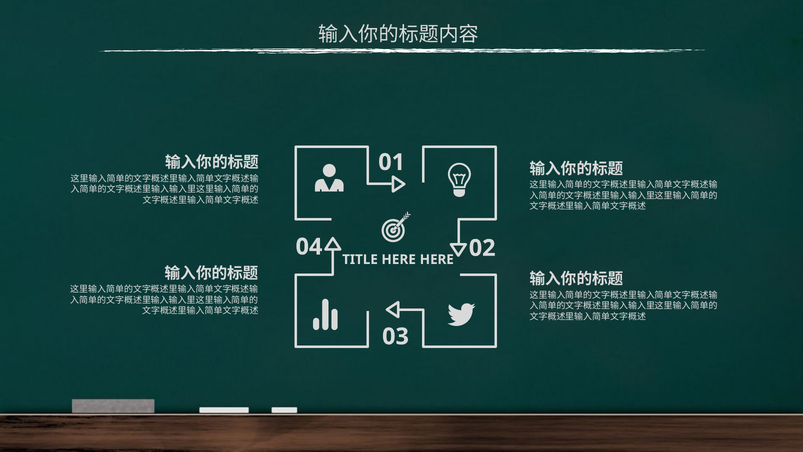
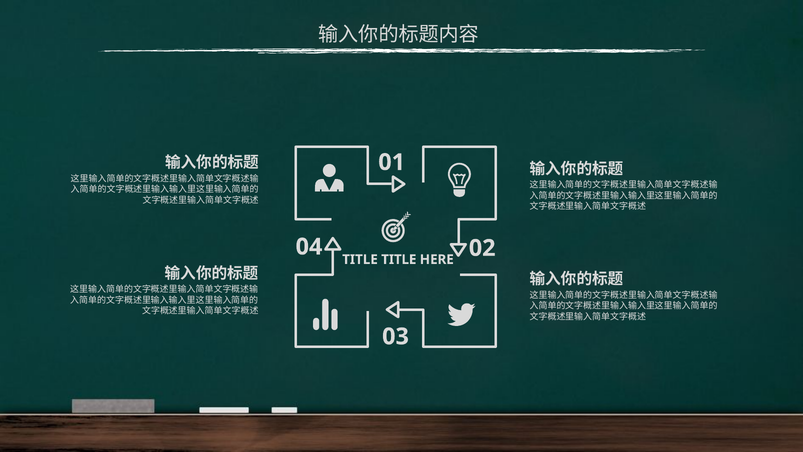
TITLE HERE: HERE -> TITLE
